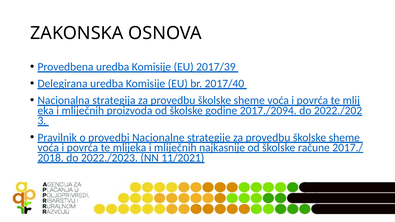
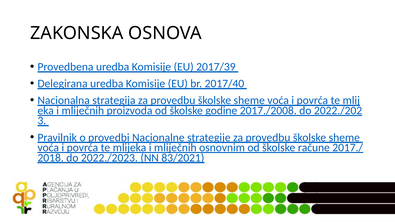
2017./2094: 2017./2094 -> 2017./2008
najkasnije: najkasnije -> osnovnim
11/2021: 11/2021 -> 83/2021
